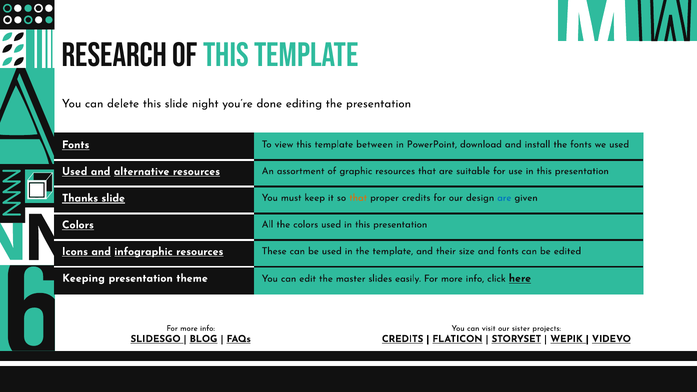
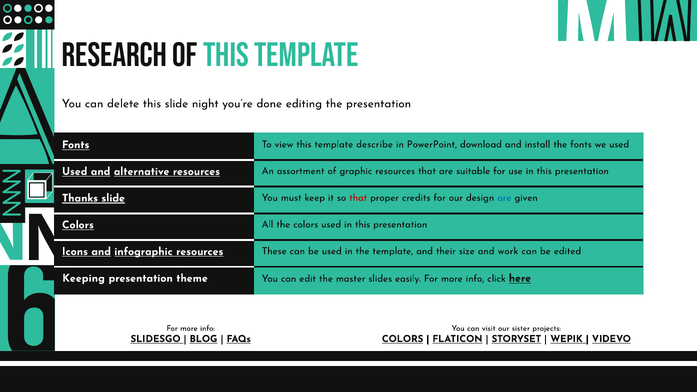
between: between -> describe
that at (358, 198) colour: orange -> red
and fonts: fonts -> work
CREDITS at (403, 339): CREDITS -> COLORS
